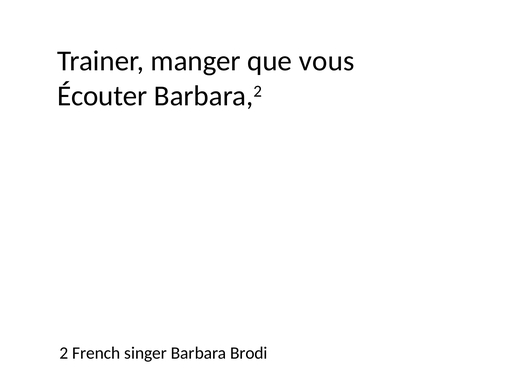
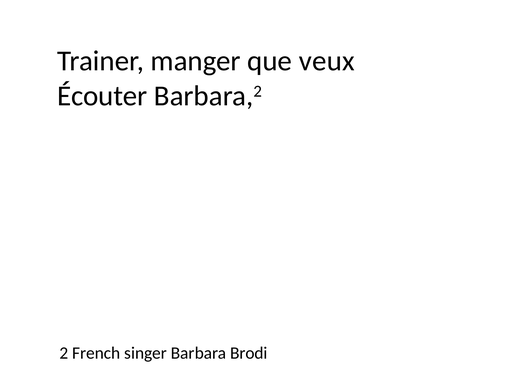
vous: vous -> veux
